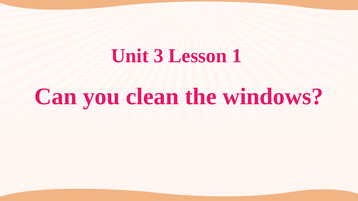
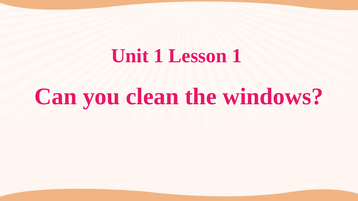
Unit 3: 3 -> 1
